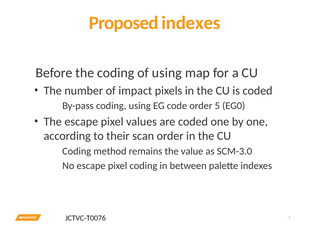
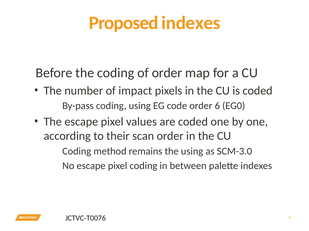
of using: using -> order
order 5: 5 -> 6
the value: value -> using
